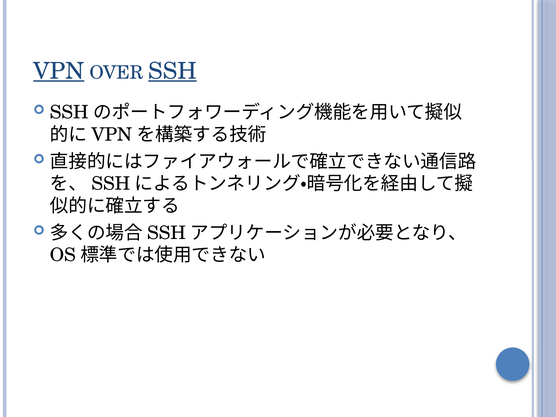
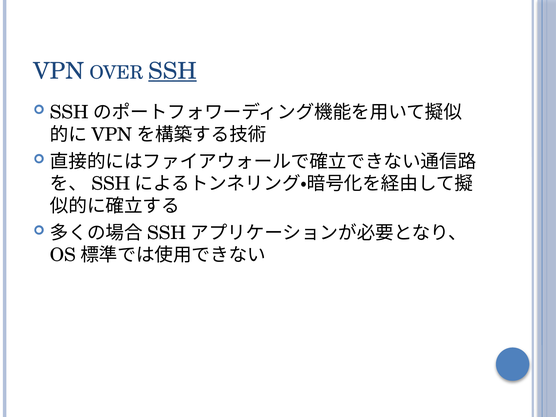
VPN underline: present -> none
